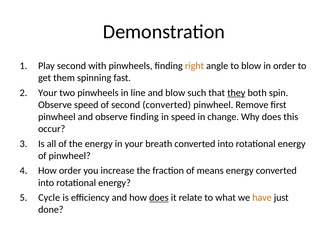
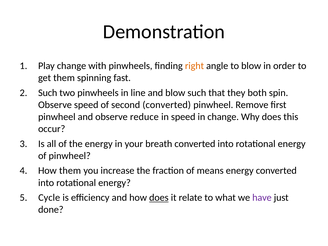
Play second: second -> change
Your at (48, 93): Your -> Such
they underline: present -> none
observe finding: finding -> reduce
How order: order -> them
have colour: orange -> purple
